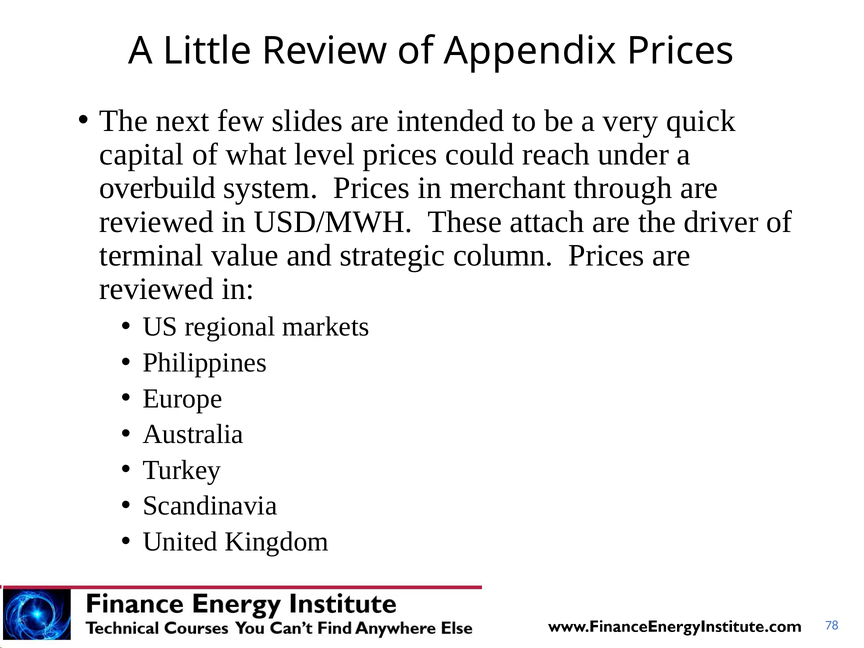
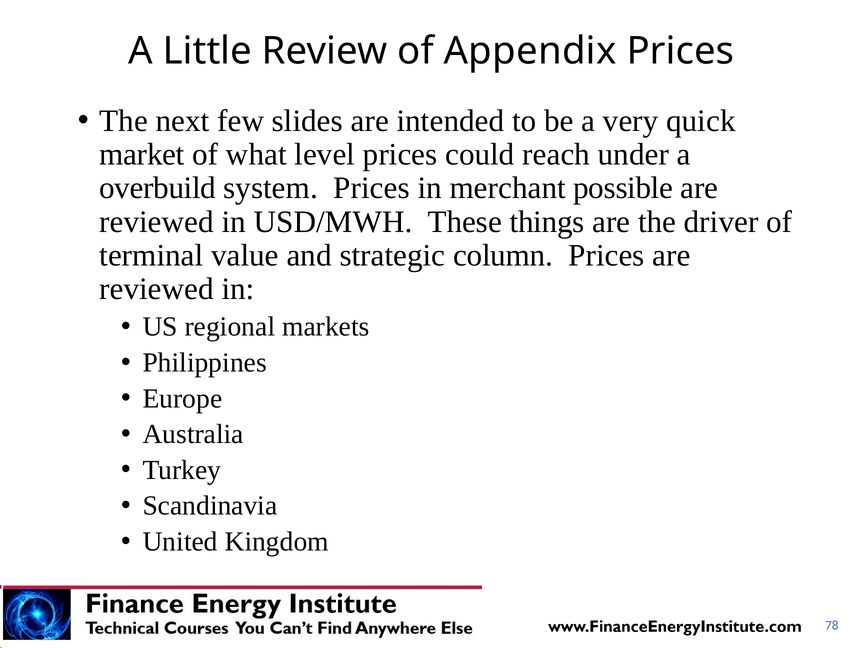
capital: capital -> market
through: through -> possible
attach: attach -> things
